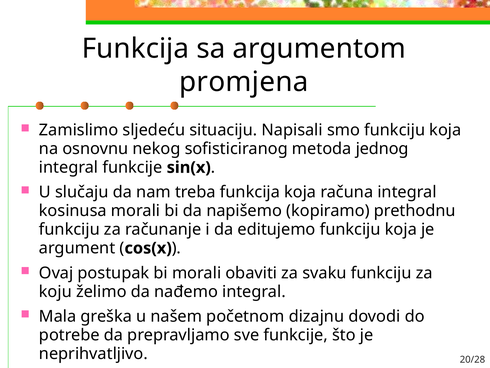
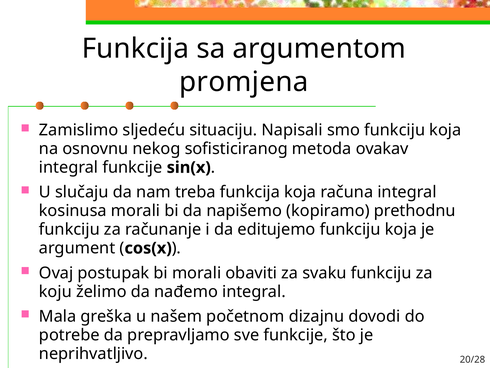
jednog: jednog -> ovakav
